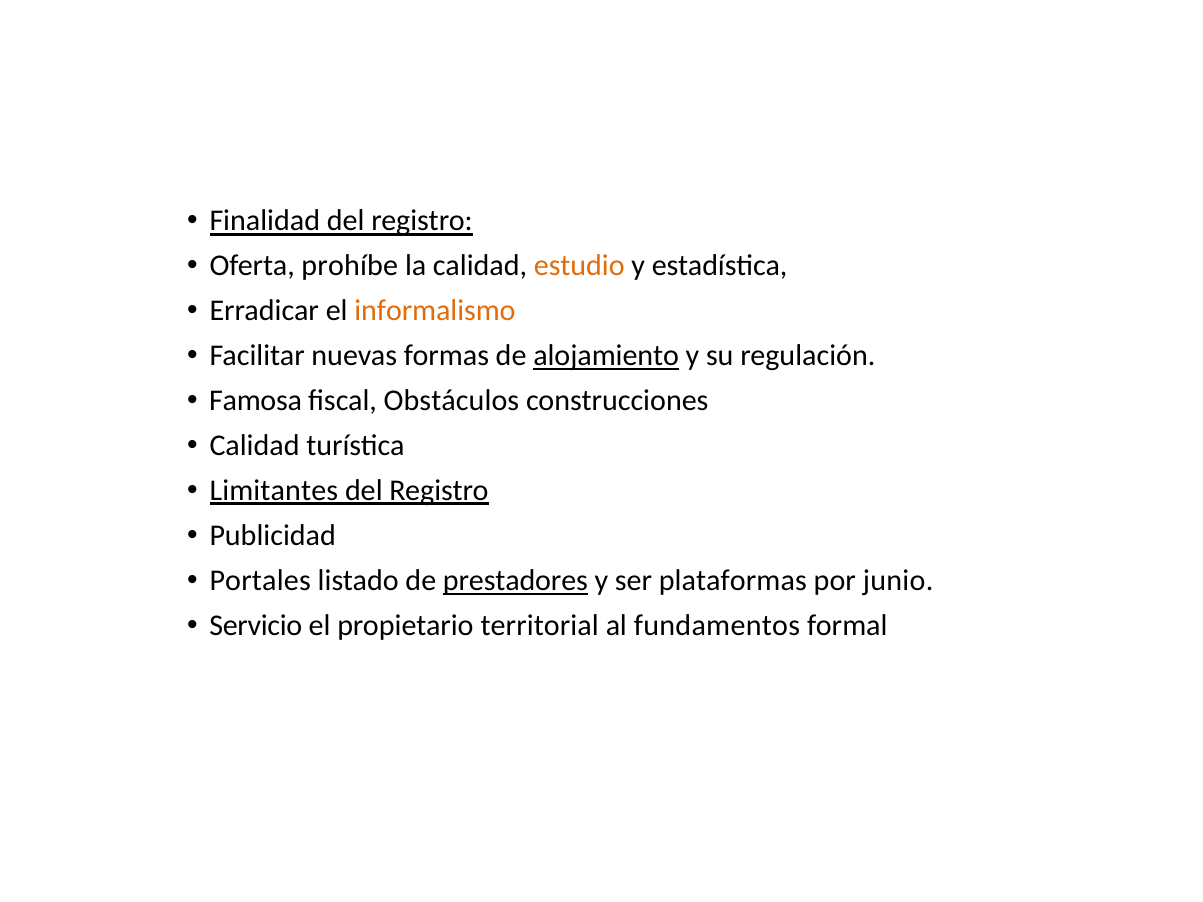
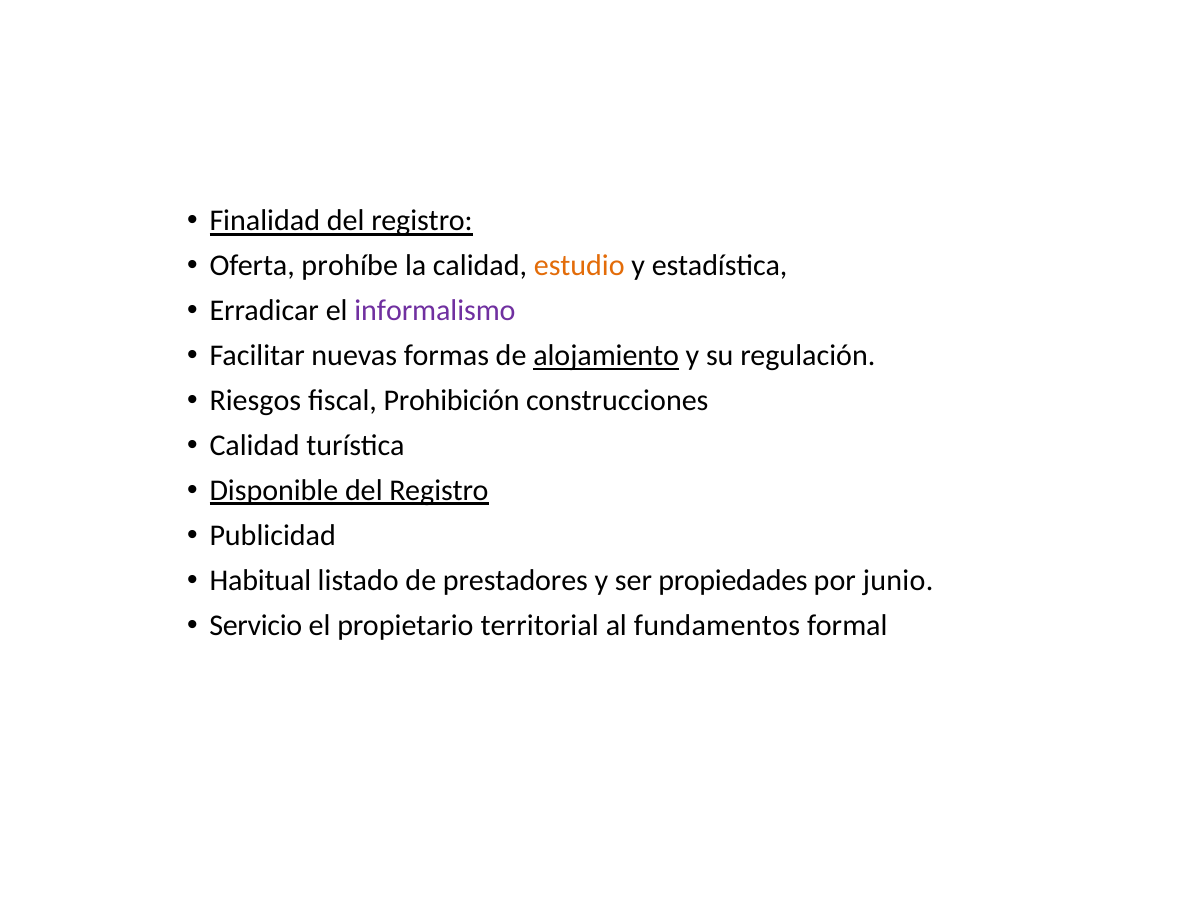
informalismo colour: orange -> purple
Famosa: Famosa -> Riesgos
Obstáculos: Obstáculos -> Prohibición
Limitantes: Limitantes -> Disponible
Portales: Portales -> Habitual
prestadores underline: present -> none
plataformas: plataformas -> propiedades
